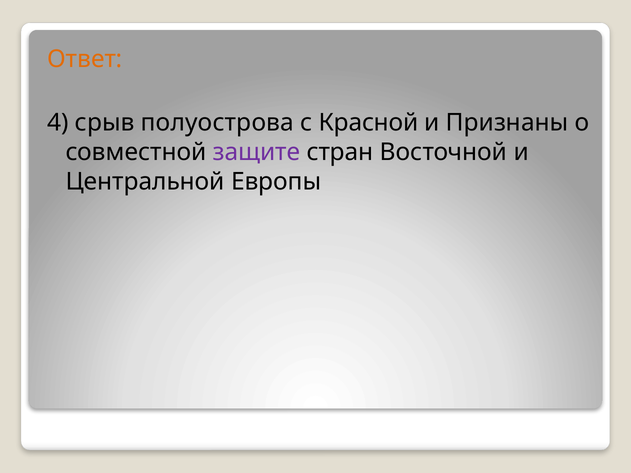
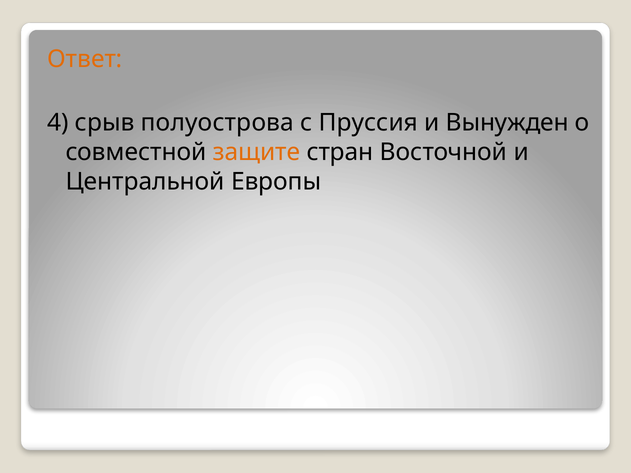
Красной: Красной -> Пруссия
Признаны: Признаны -> Вынужден
защите colour: purple -> orange
